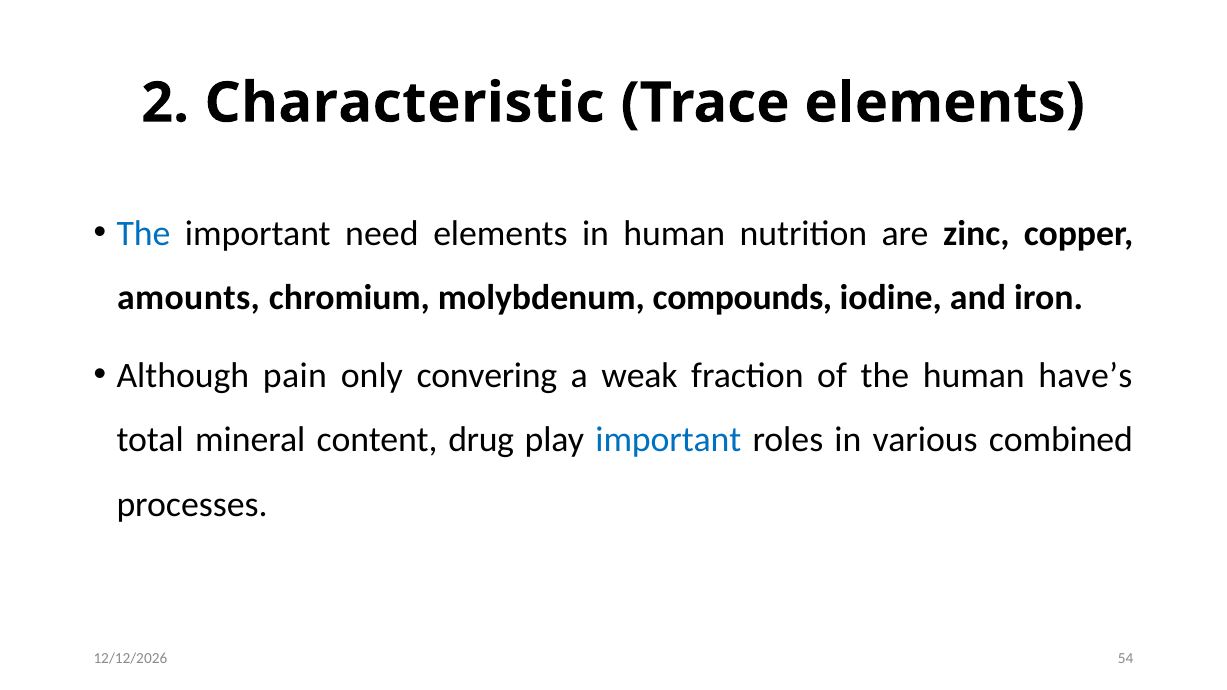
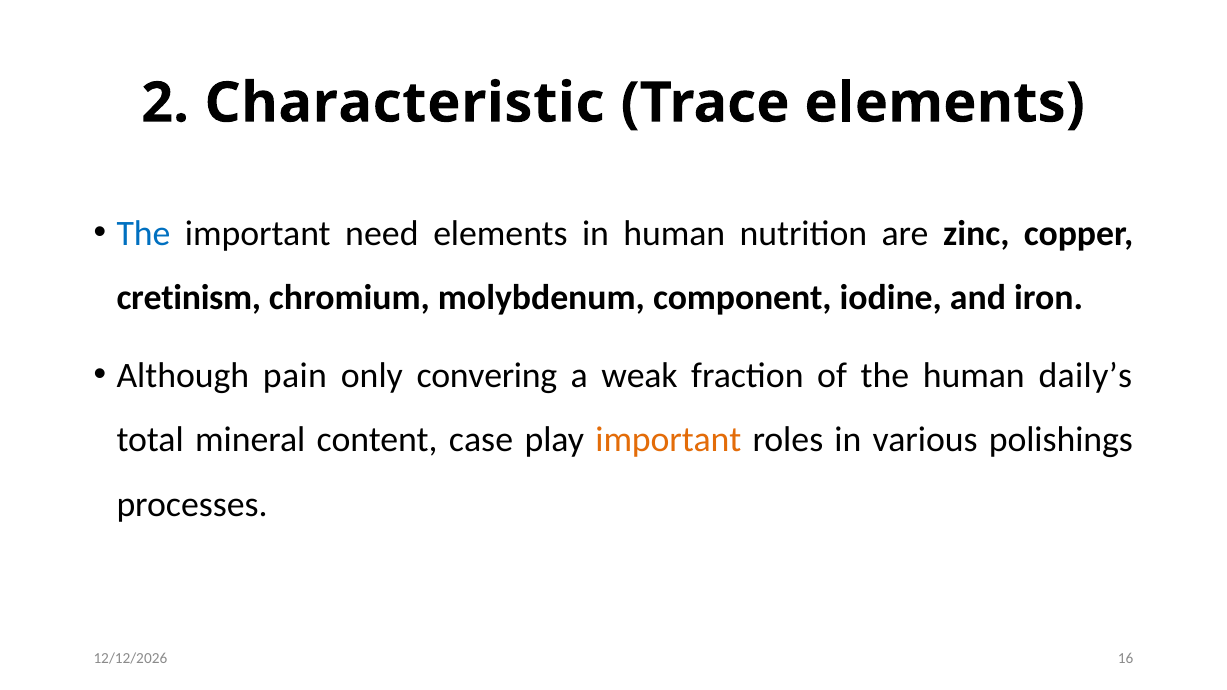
amounts: amounts -> cretinism
compounds: compounds -> component
have’s: have’s -> daily’s
drug: drug -> case
important at (668, 440) colour: blue -> orange
combined: combined -> polishings
54: 54 -> 16
